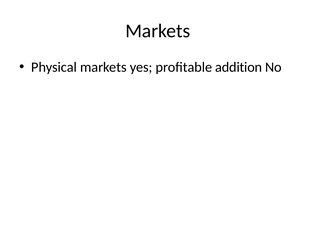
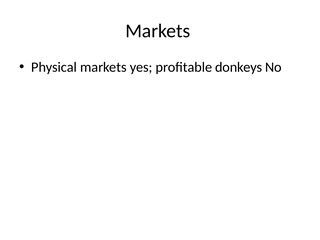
addition: addition -> donkeys
